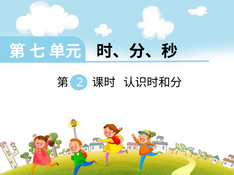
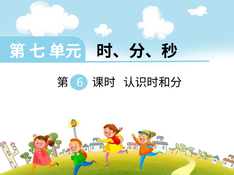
2: 2 -> 6
